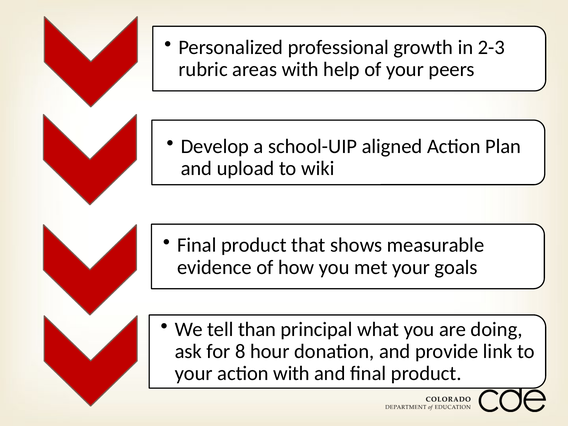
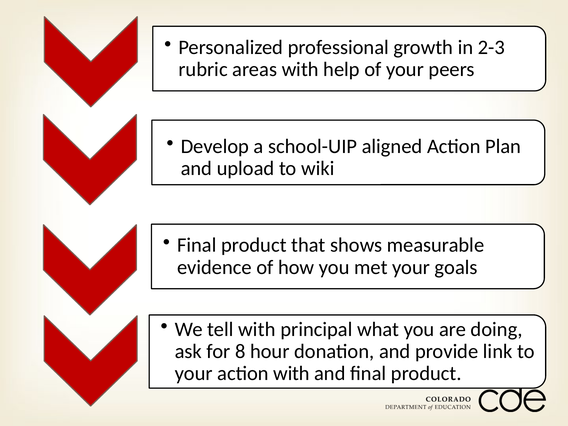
tell than: than -> with
